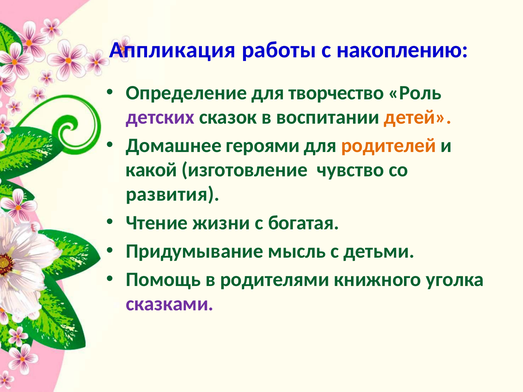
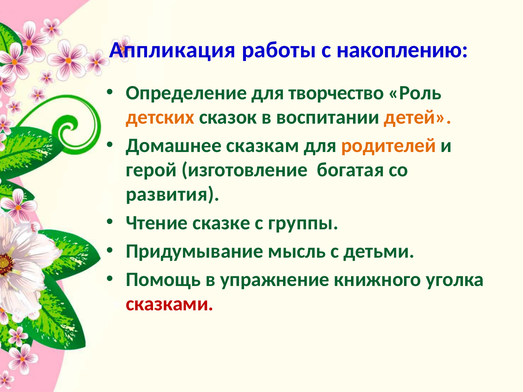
детских colour: purple -> orange
героями: героями -> сказкам
какой: какой -> герой
чувство: чувство -> богатая
жизни: жизни -> сказке
богатая: богатая -> группы
родителями: родителями -> упражнение
сказками colour: purple -> red
